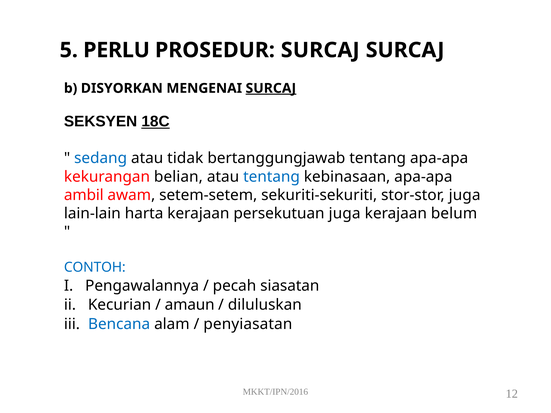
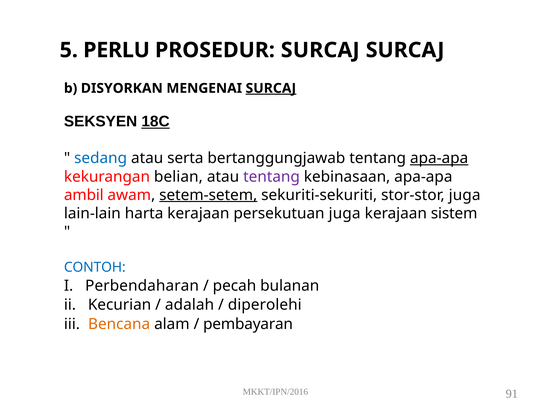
tidak: tidak -> serta
apa-apa at (439, 158) underline: none -> present
tentang at (272, 177) colour: blue -> purple
setem-setem underline: none -> present
belum: belum -> sistem
Pengawalannya: Pengawalannya -> Perbendaharan
siasatan: siasatan -> bulanan
amaun: amaun -> adalah
diluluskan: diluluskan -> diperolehi
Bencana colour: blue -> orange
penyiasatan: penyiasatan -> pembayaran
12: 12 -> 91
